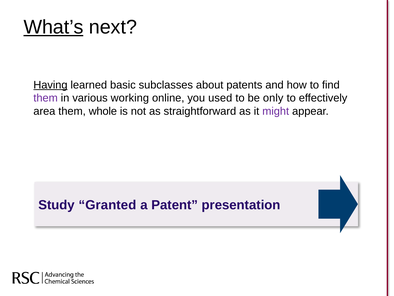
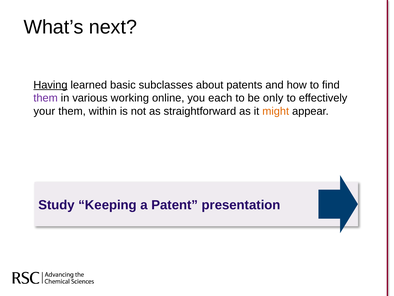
What’s underline: present -> none
used: used -> each
area: area -> your
whole: whole -> within
might colour: purple -> orange
Granted: Granted -> Keeping
